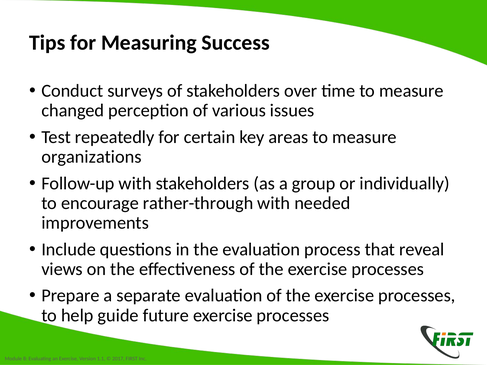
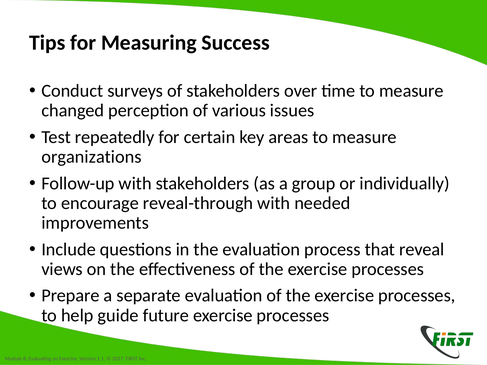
rather-through: rather-through -> reveal-through
